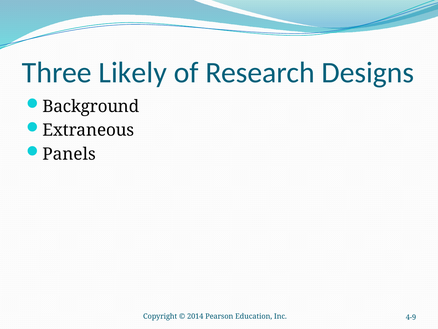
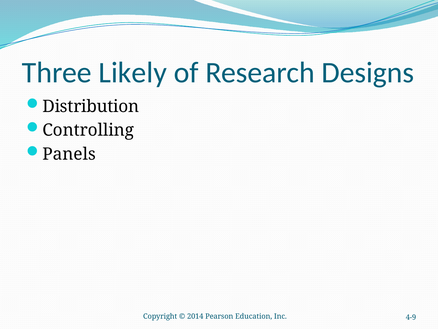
Background: Background -> Distribution
Extraneous: Extraneous -> Controlling
